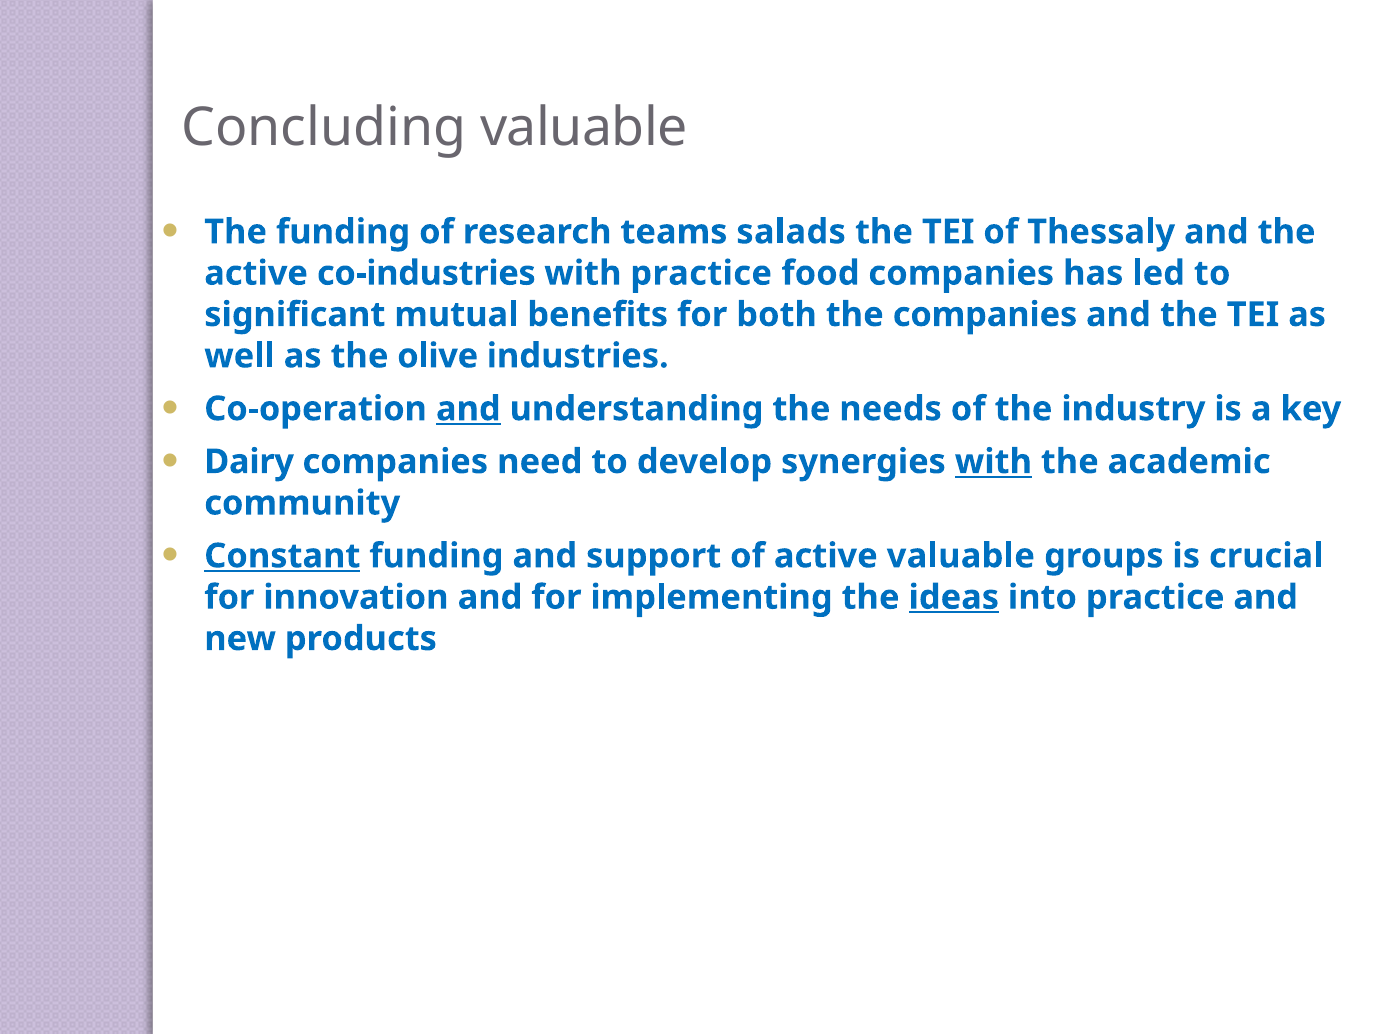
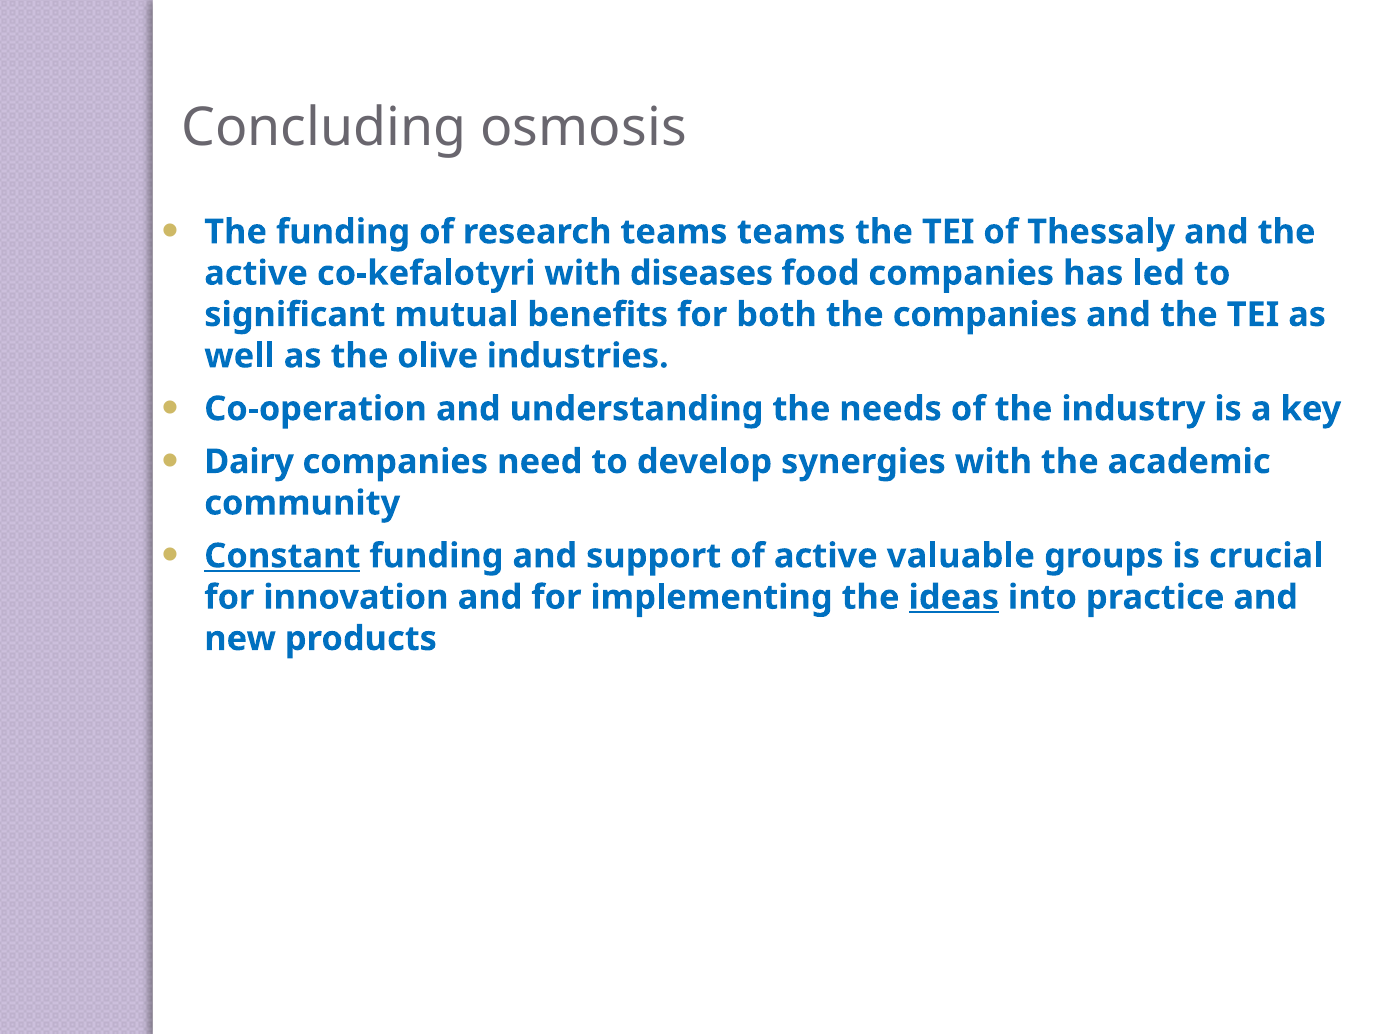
Concluding valuable: valuable -> osmosis
teams salads: salads -> teams
co-industries: co-industries -> co-kefalotyri
with practice: practice -> diseases
and at (468, 409) underline: present -> none
with at (993, 462) underline: present -> none
